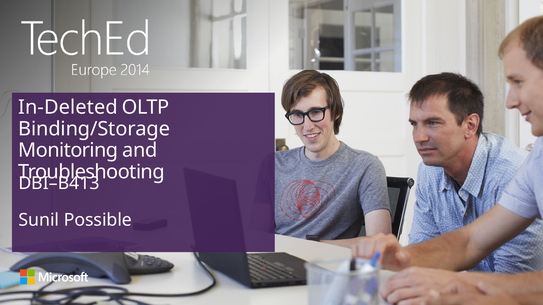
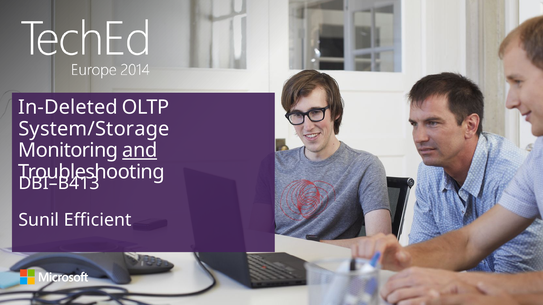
Binding/Storage: Binding/Storage -> System/Storage
and underline: none -> present
Possible: Possible -> Efficient
